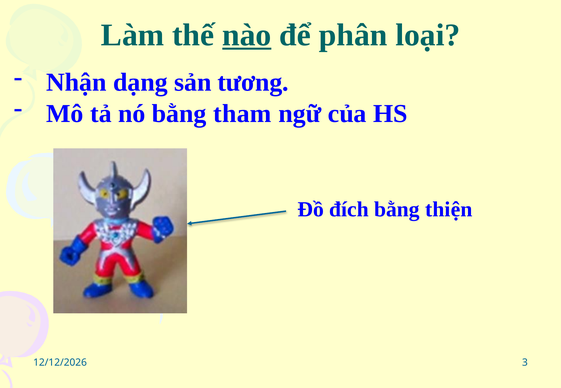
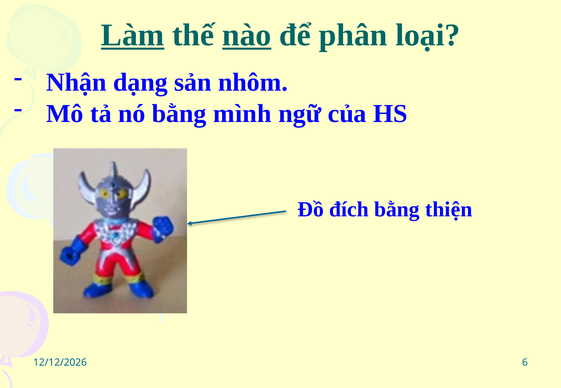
Làm underline: none -> present
tương: tương -> nhôm
tham: tham -> mình
3: 3 -> 6
